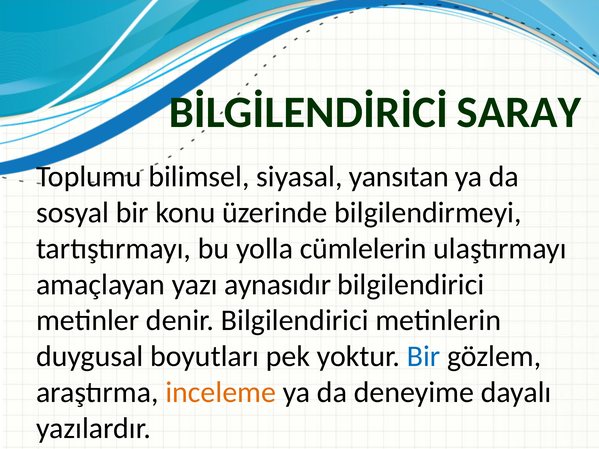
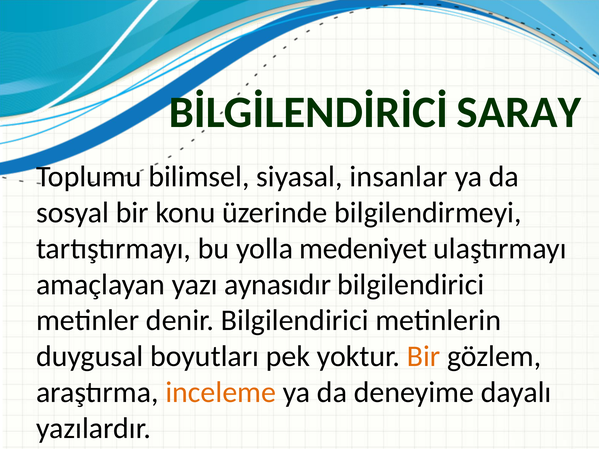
yansıtan: yansıtan -> insanlar
cümlelerin: cümlelerin -> medeniyet
Bir at (424, 357) colour: blue -> orange
